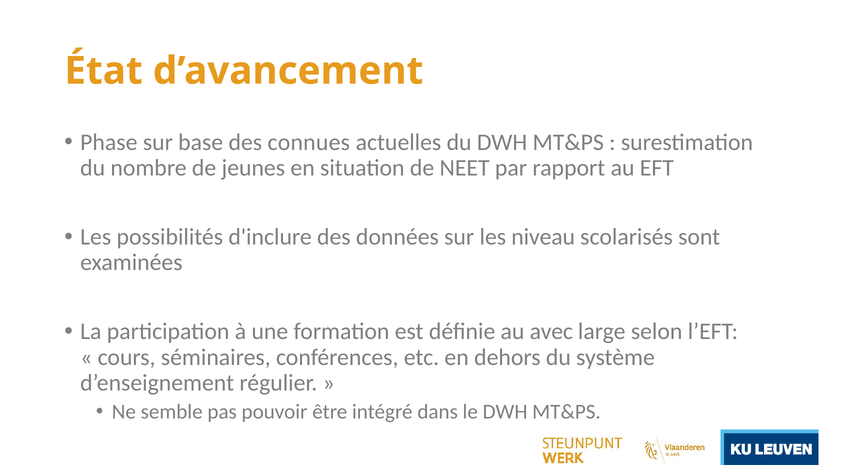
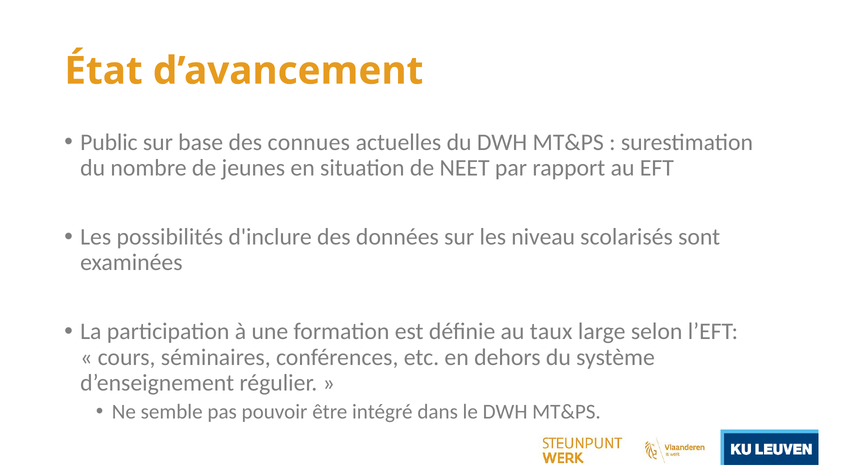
Phase: Phase -> Public
avec: avec -> taux
